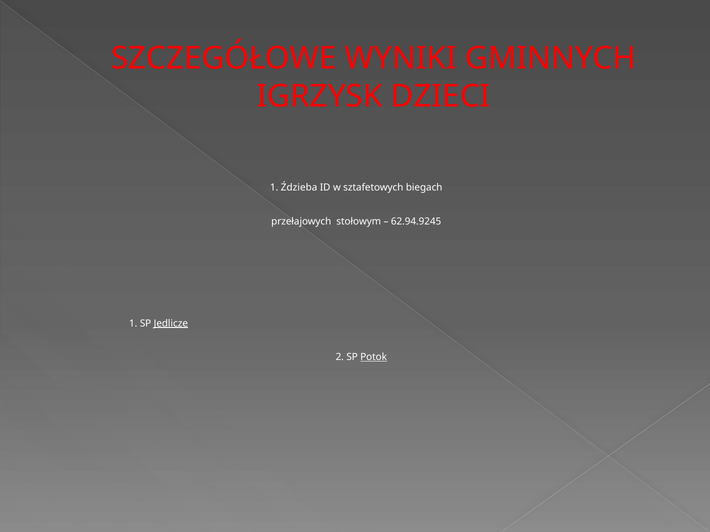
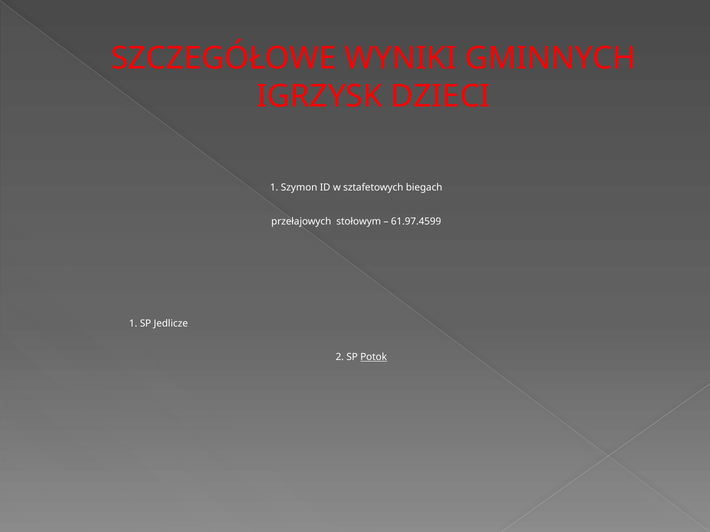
Ździeba: Ździeba -> Szymon
62.94.9245: 62.94.9245 -> 61.97.4599
Jedlicze underline: present -> none
